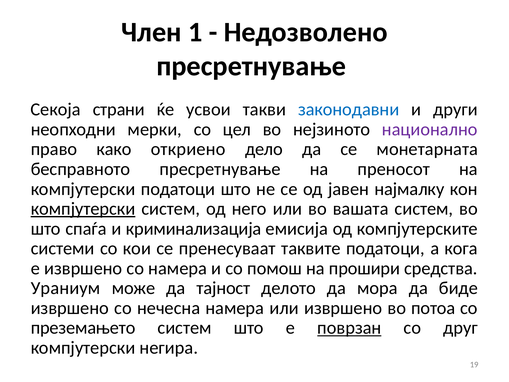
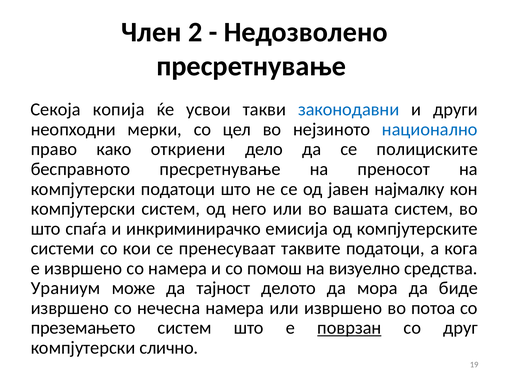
1: 1 -> 2
страни: страни -> копија
национално colour: purple -> blue
откриено: откриено -> откриени
монетарната: монетарната -> полициските
компјутерски at (83, 209) underline: present -> none
криминализација: криминализација -> инкриминирачко
прошири: прошири -> визуелно
негира: негира -> слично
